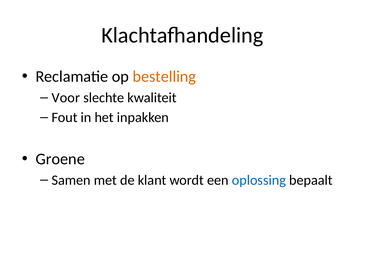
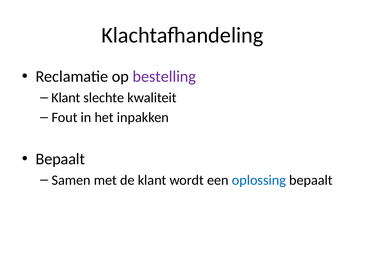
bestelling colour: orange -> purple
Voor at (66, 98): Voor -> Klant
Groene at (60, 159): Groene -> Bepaalt
